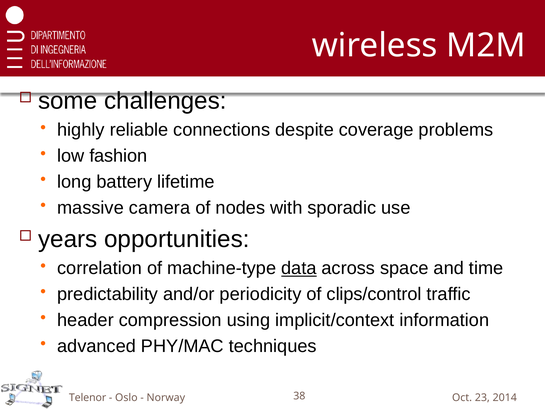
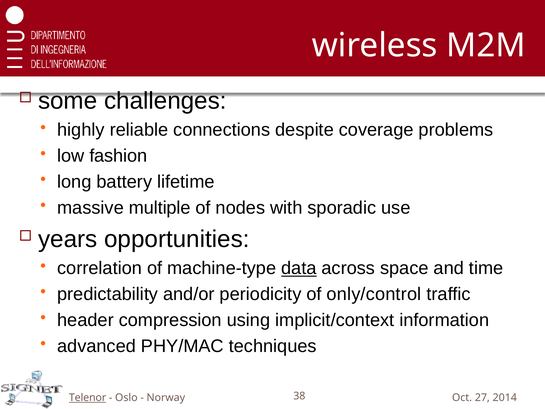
camera: camera -> multiple
clips/control: clips/control -> only/control
Telenor underline: none -> present
23: 23 -> 27
